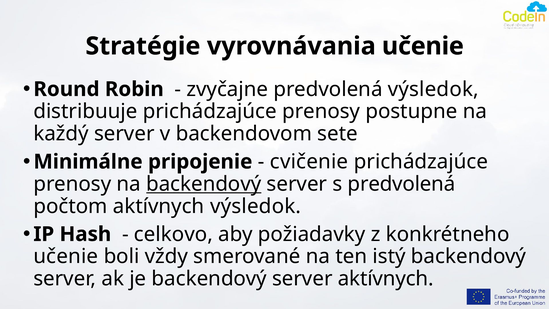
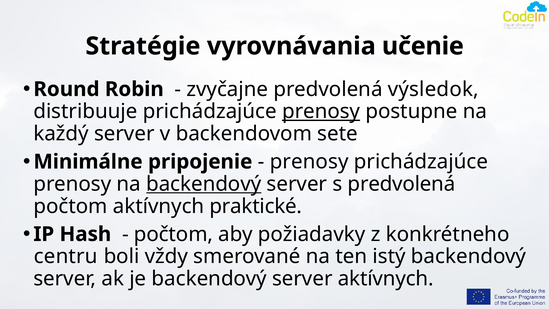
prenosy at (321, 111) underline: none -> present
cvičenie at (309, 162): cvičenie -> prenosy
aktívnych výsledok: výsledok -> praktické
celkovo at (173, 234): celkovo -> počtom
učenie at (66, 256): učenie -> centru
